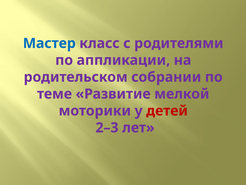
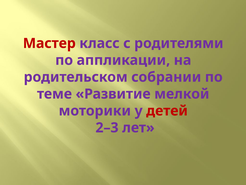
Мастер colour: blue -> red
